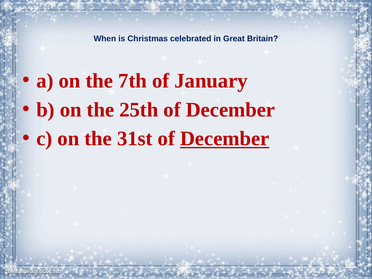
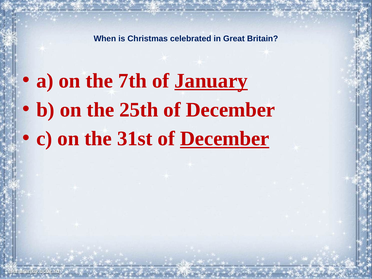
January underline: none -> present
